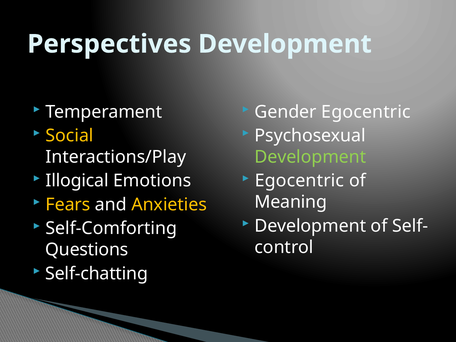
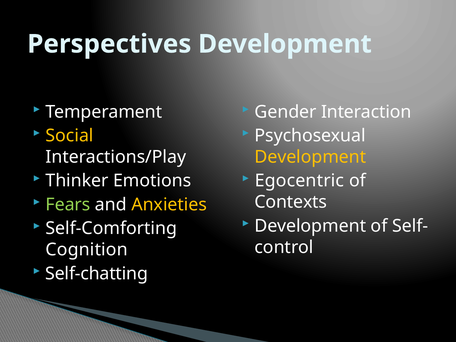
Gender Egocentric: Egocentric -> Interaction
Development at (310, 157) colour: light green -> yellow
Illogical: Illogical -> Thinker
Meaning: Meaning -> Contexts
Fears colour: yellow -> light green
Questions: Questions -> Cognition
